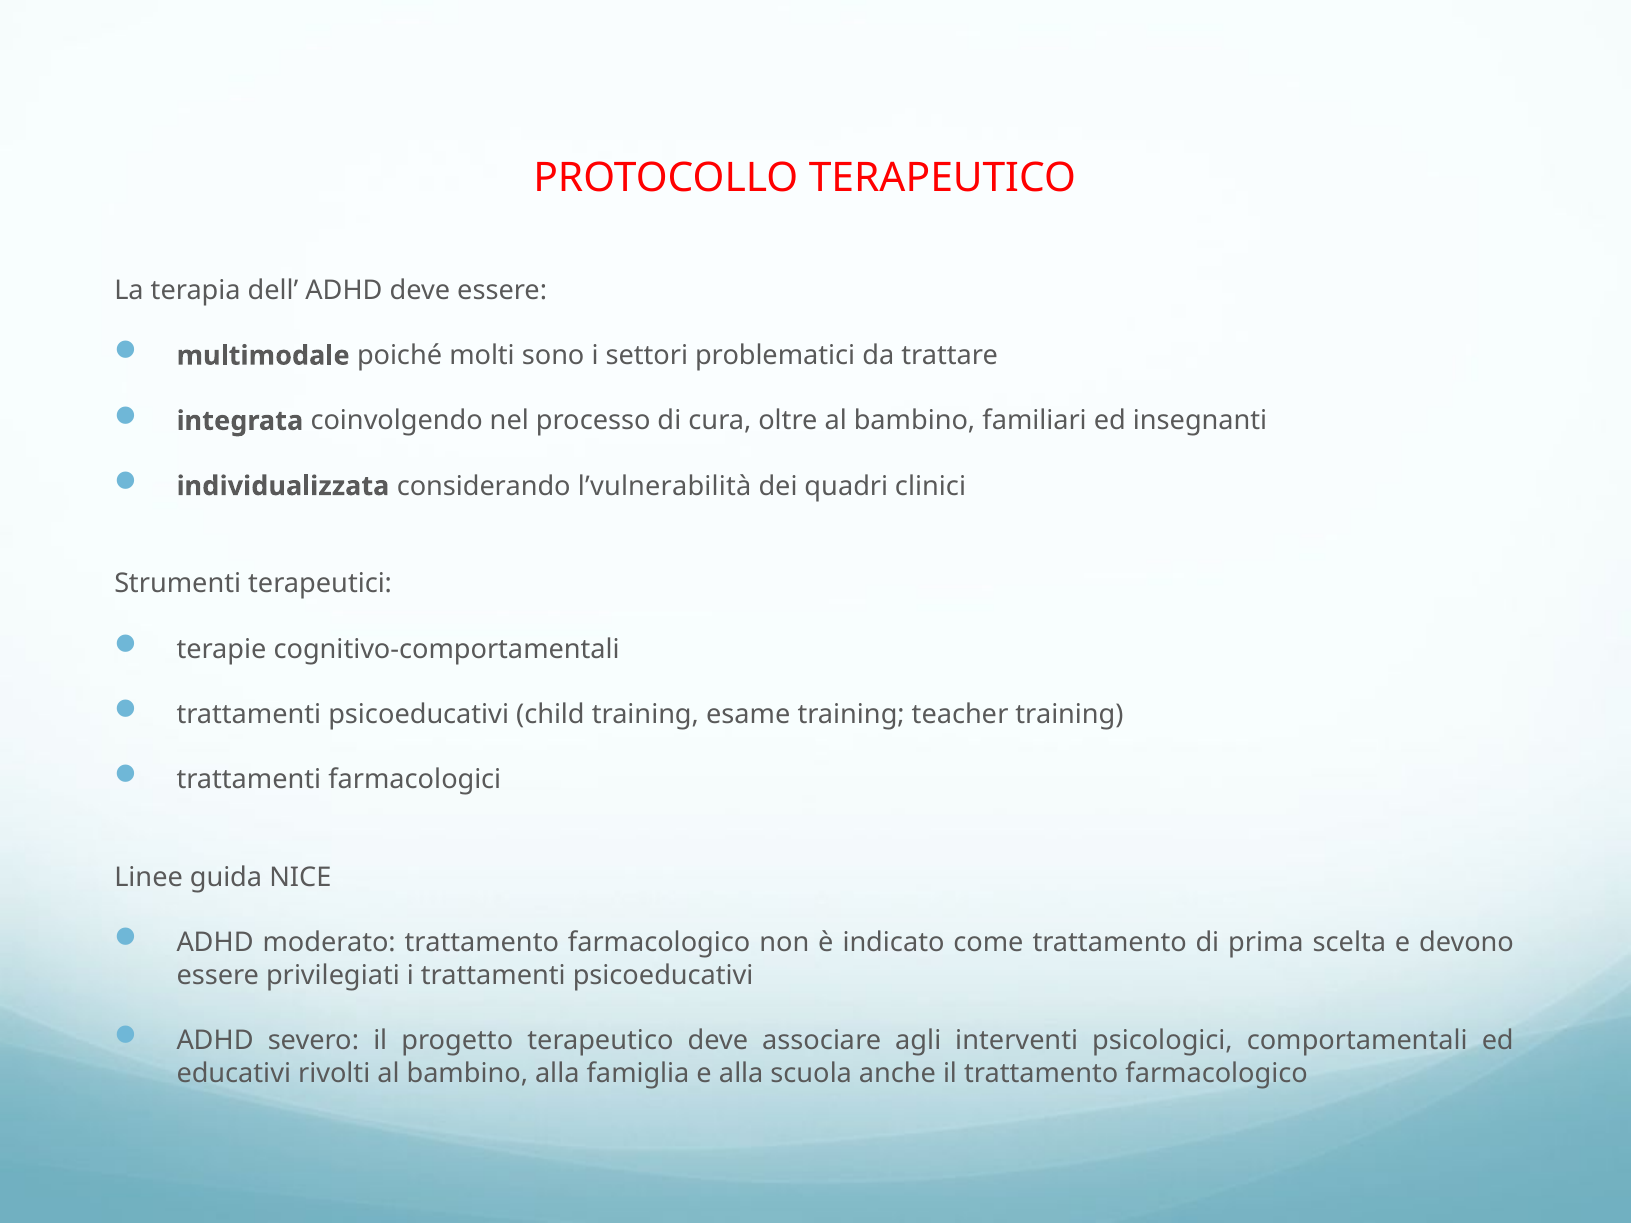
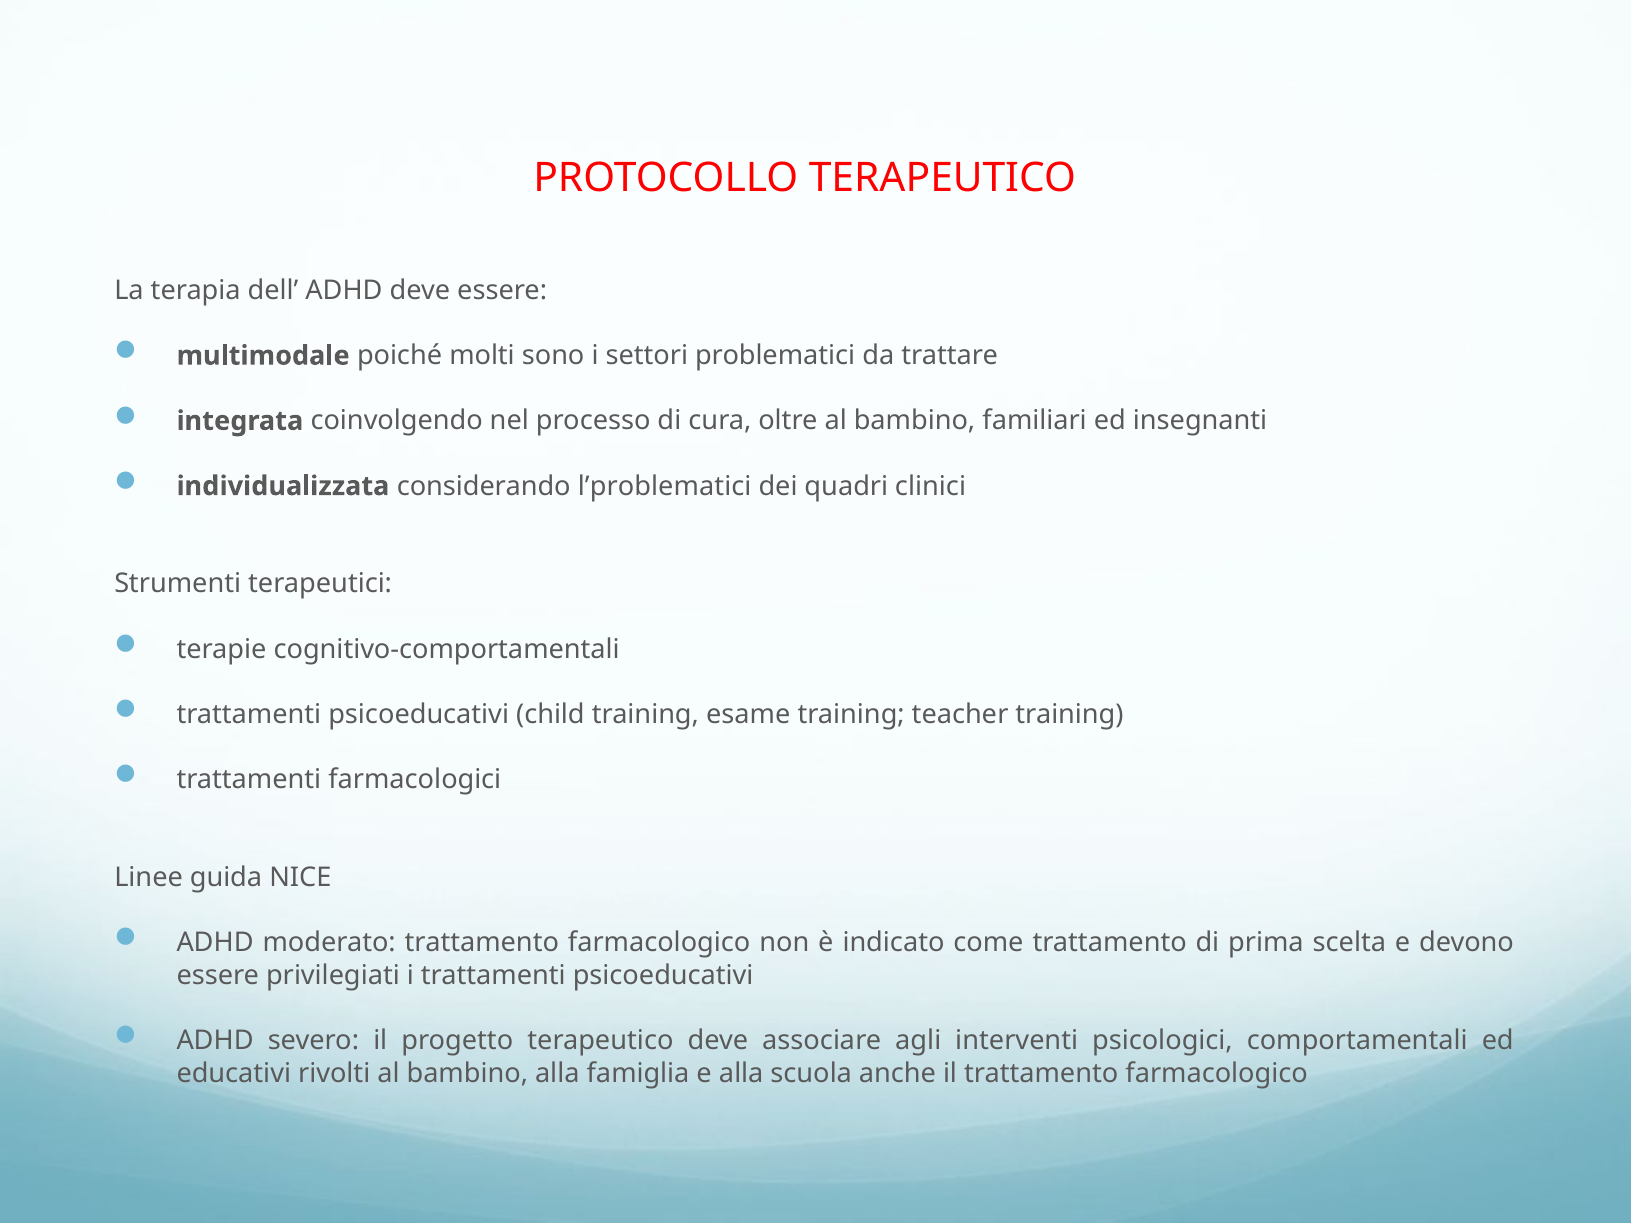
l’vulnerabilità: l’vulnerabilità -> l’problematici
